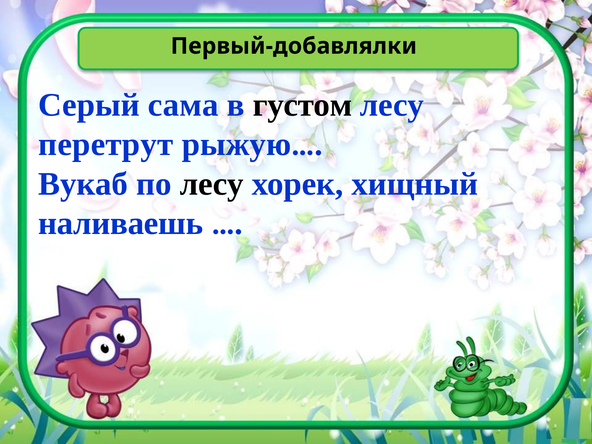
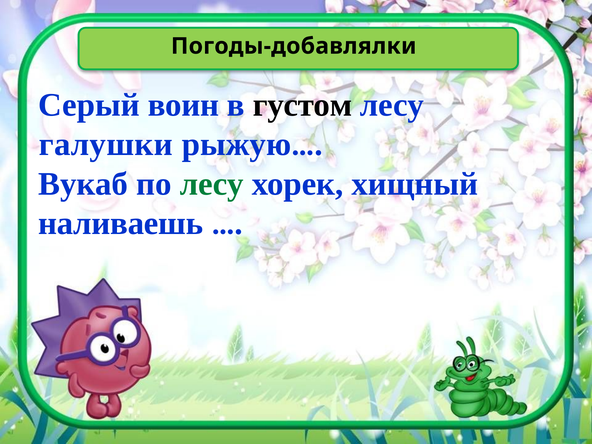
Первый-добавлялки: Первый-добавлялки -> Погоды-добавлялки
сама: сама -> воин
перетрут: перетрут -> галушки
лесу at (212, 184) colour: black -> green
